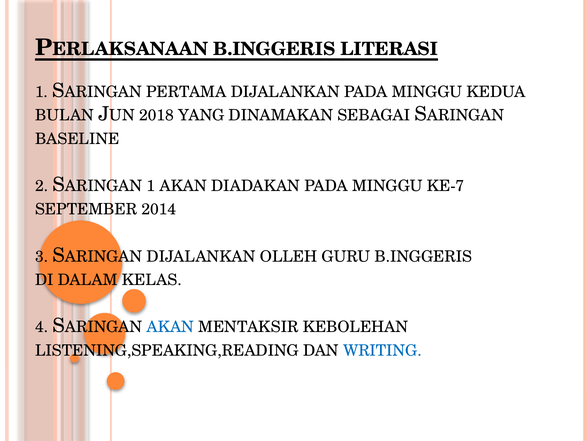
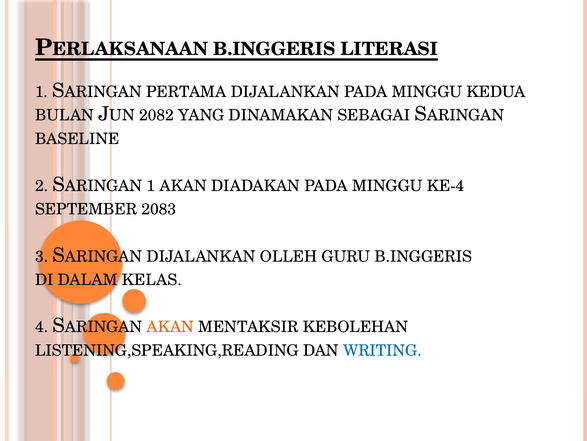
2018: 2018 -> 2082
KE-7: KE-7 -> KE-4
2014: 2014 -> 2083
AKAN at (170, 326) colour: blue -> orange
